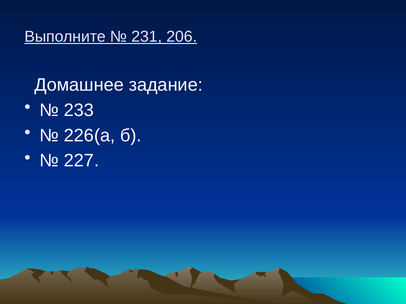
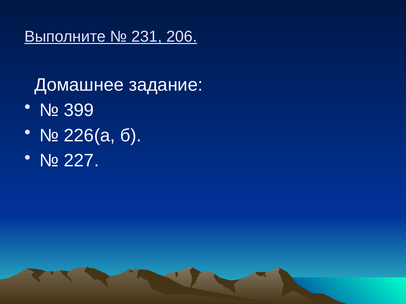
233: 233 -> 399
